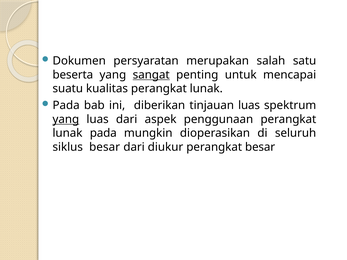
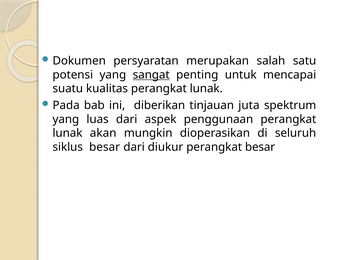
beserta: beserta -> potensi
tinjauan luas: luas -> juta
yang at (66, 119) underline: present -> none
lunak pada: pada -> akan
